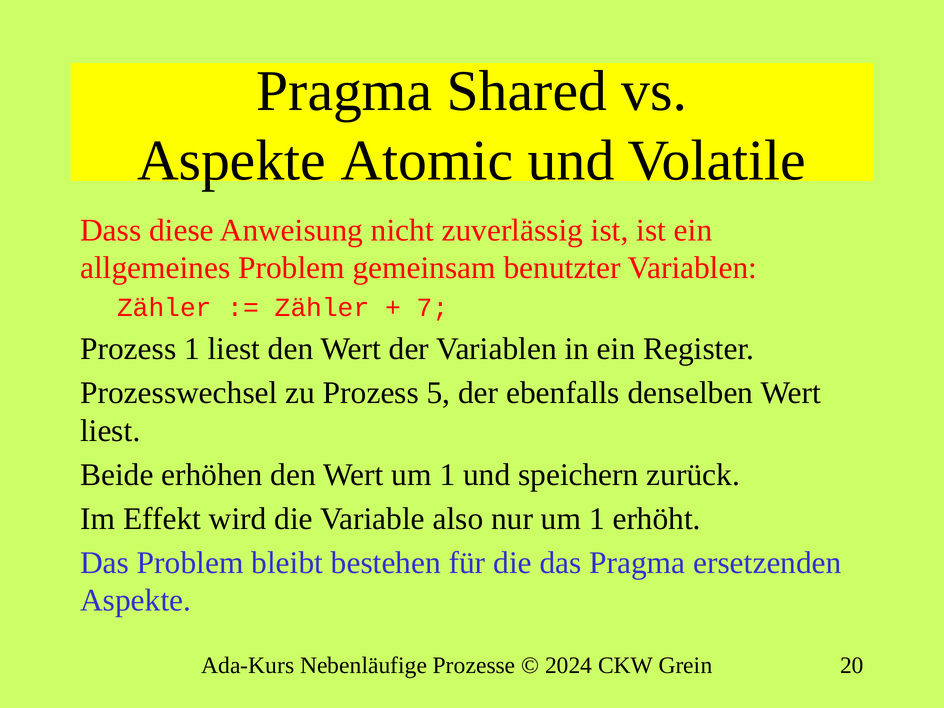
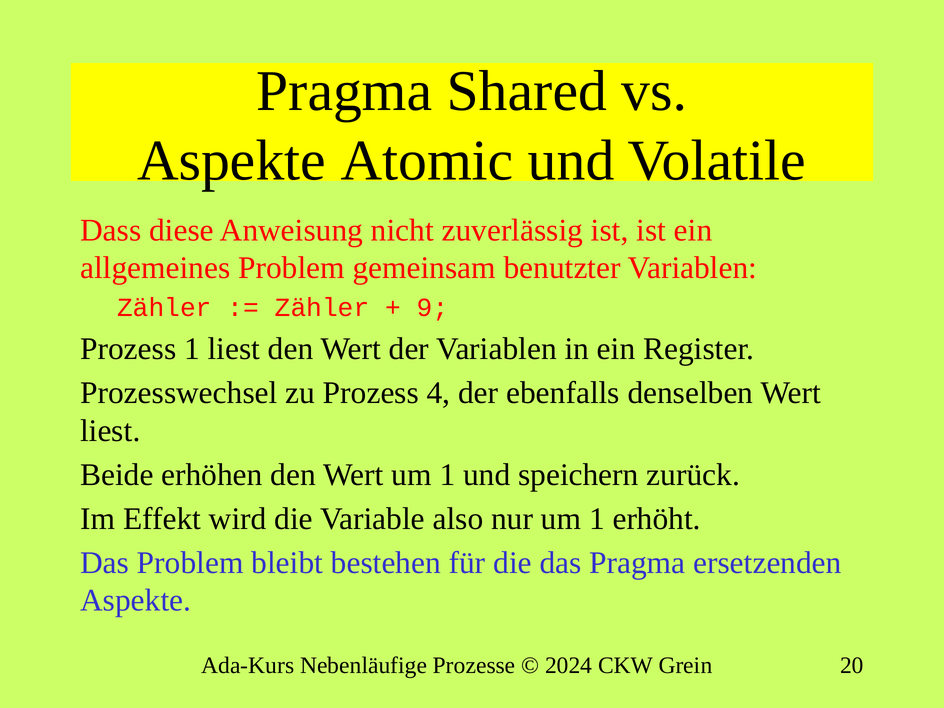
7: 7 -> 9
5: 5 -> 4
